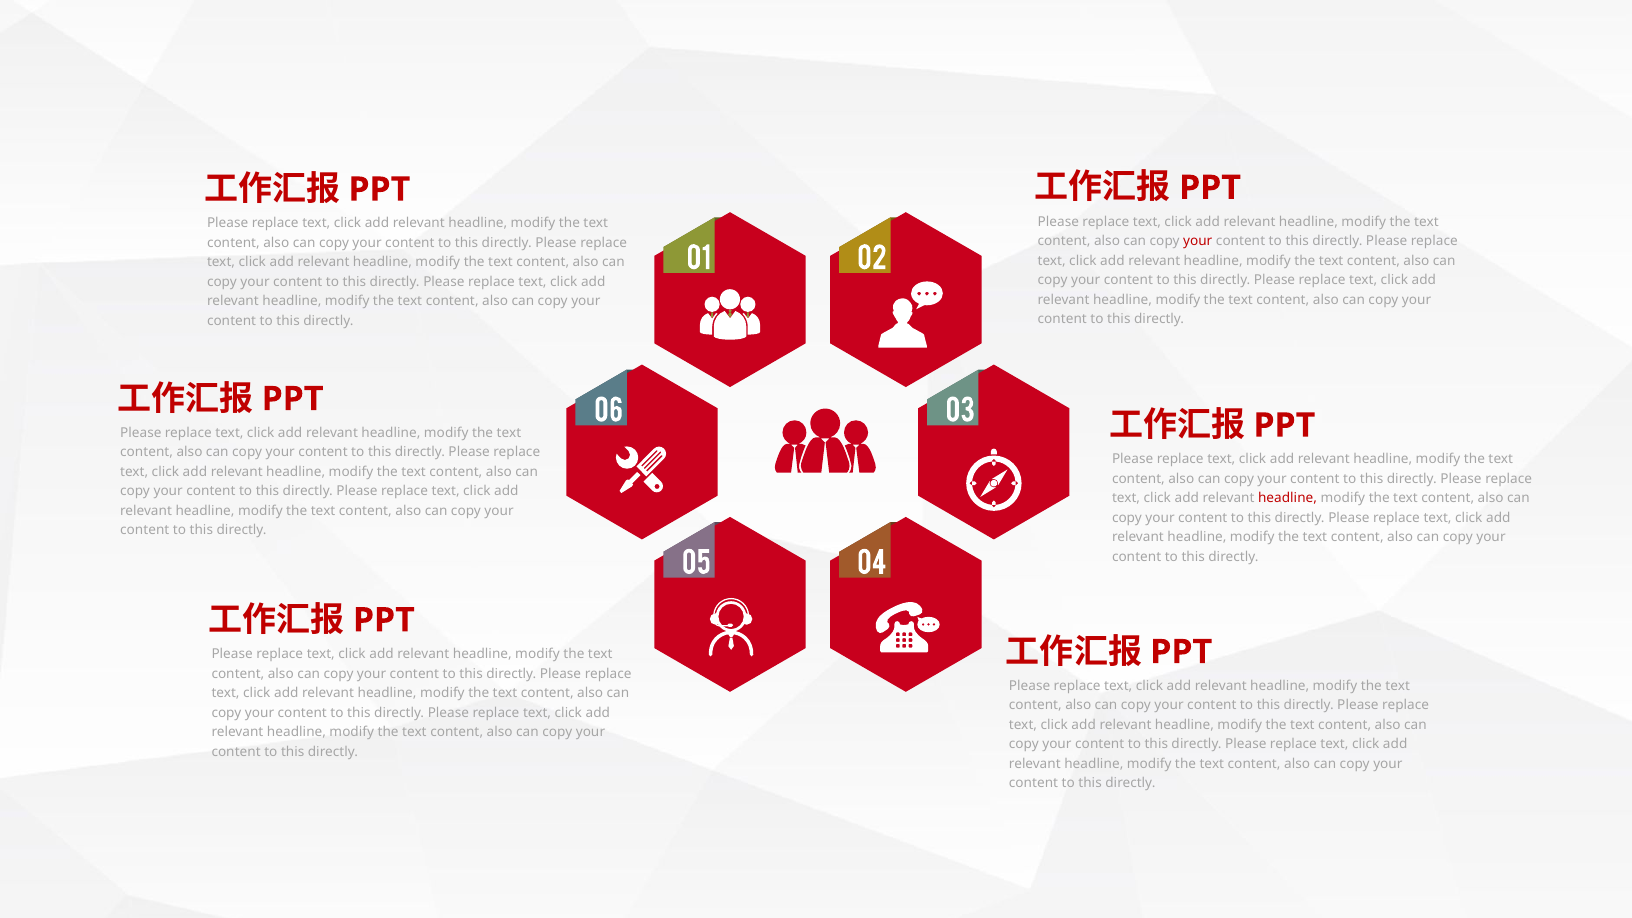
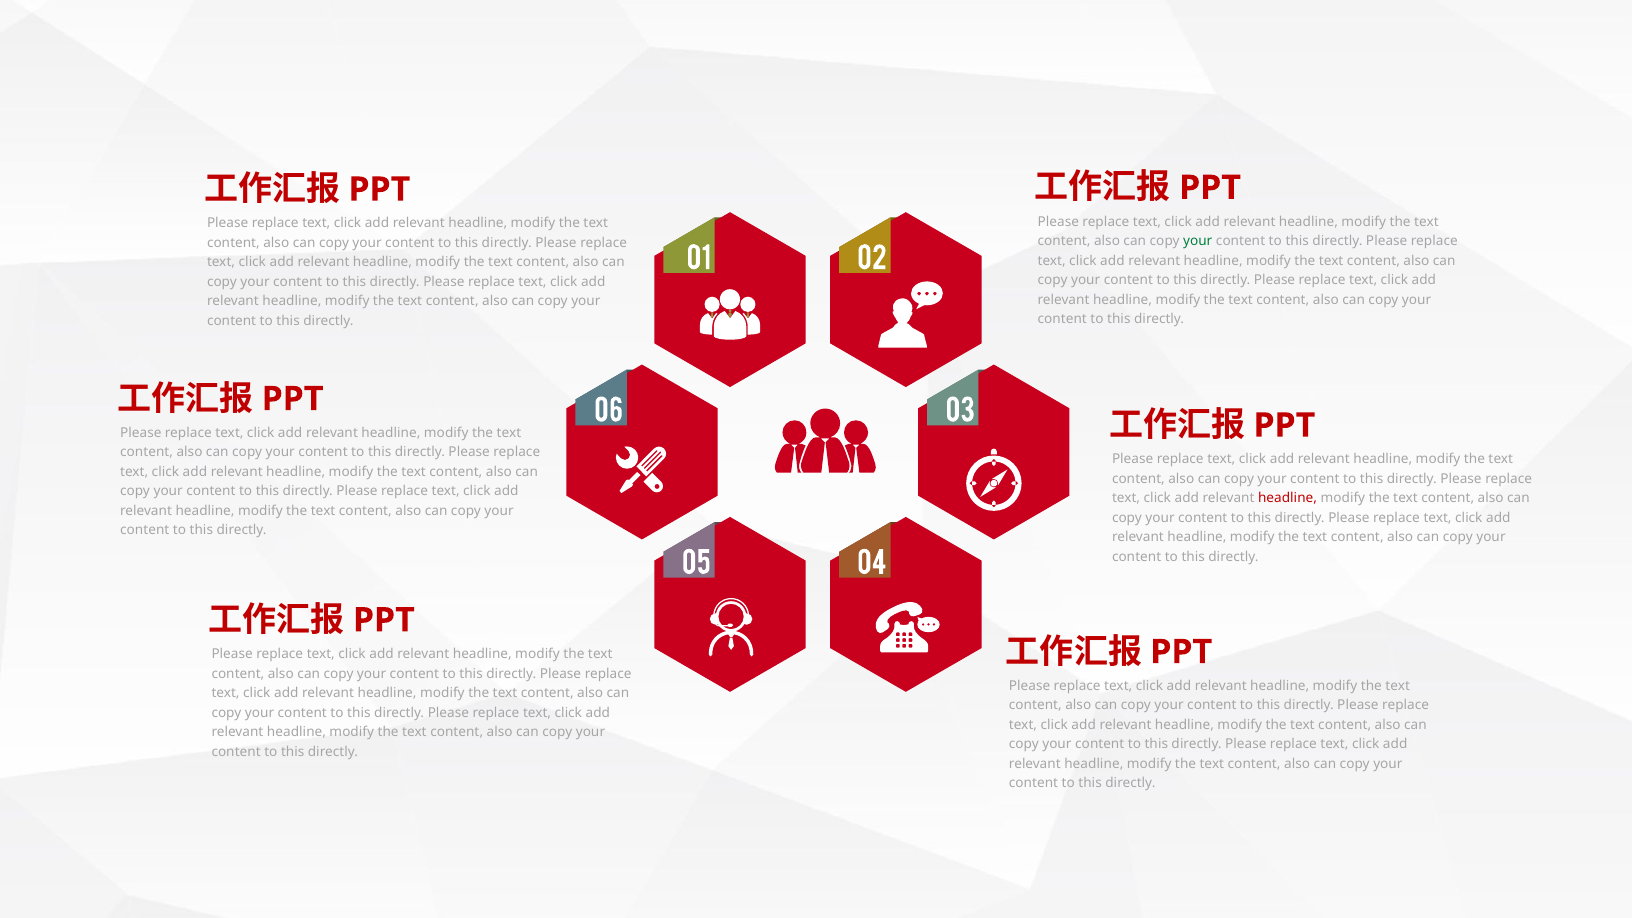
your at (1198, 241) colour: red -> green
